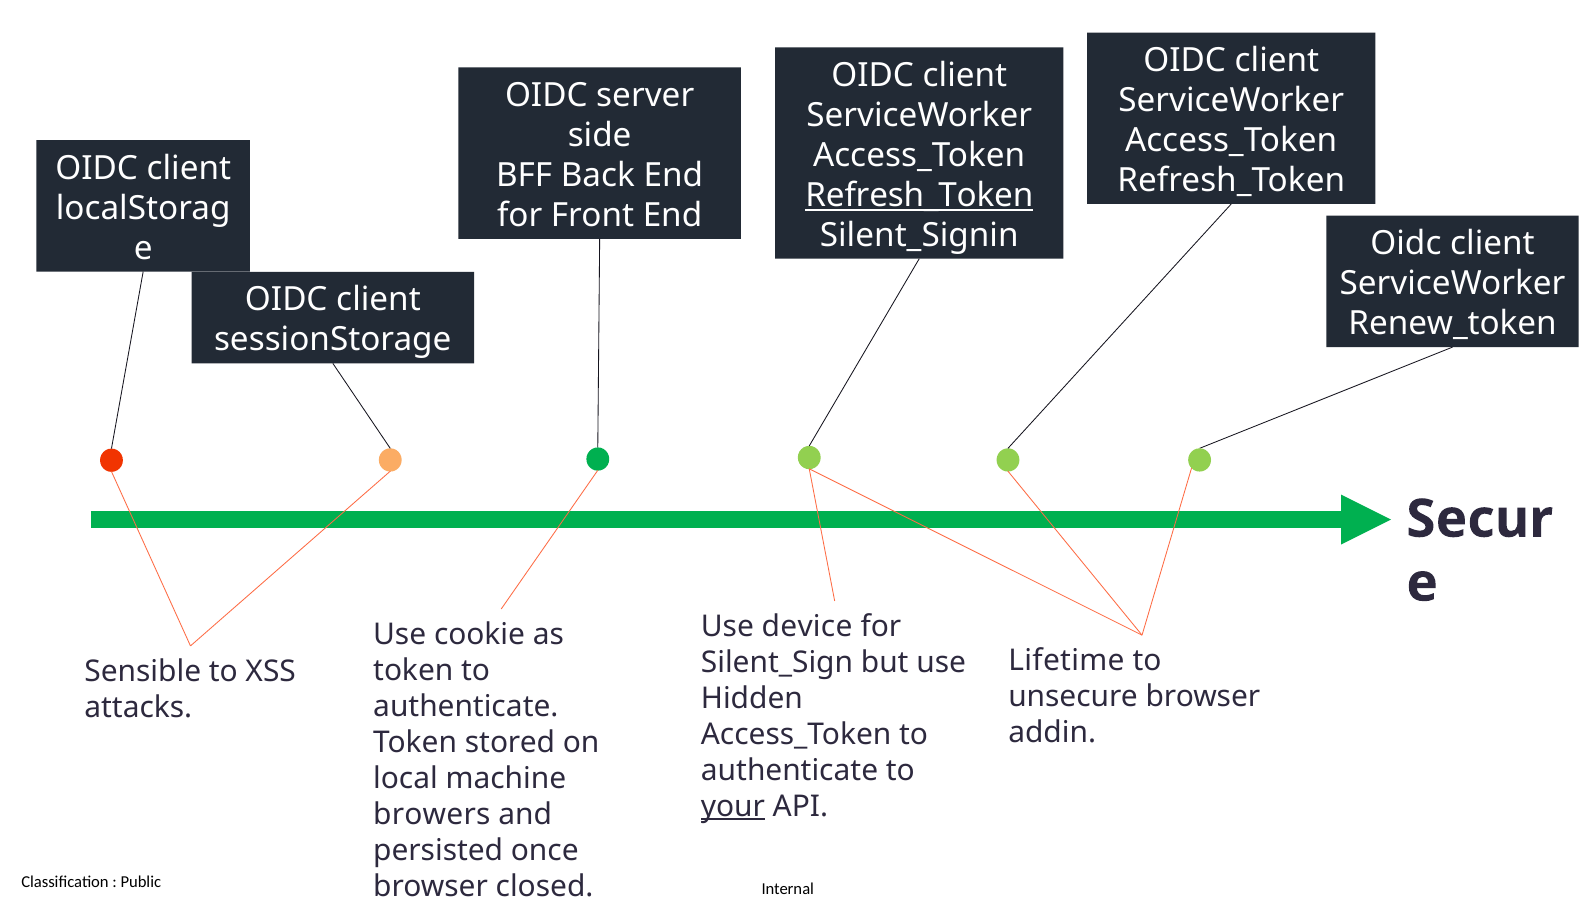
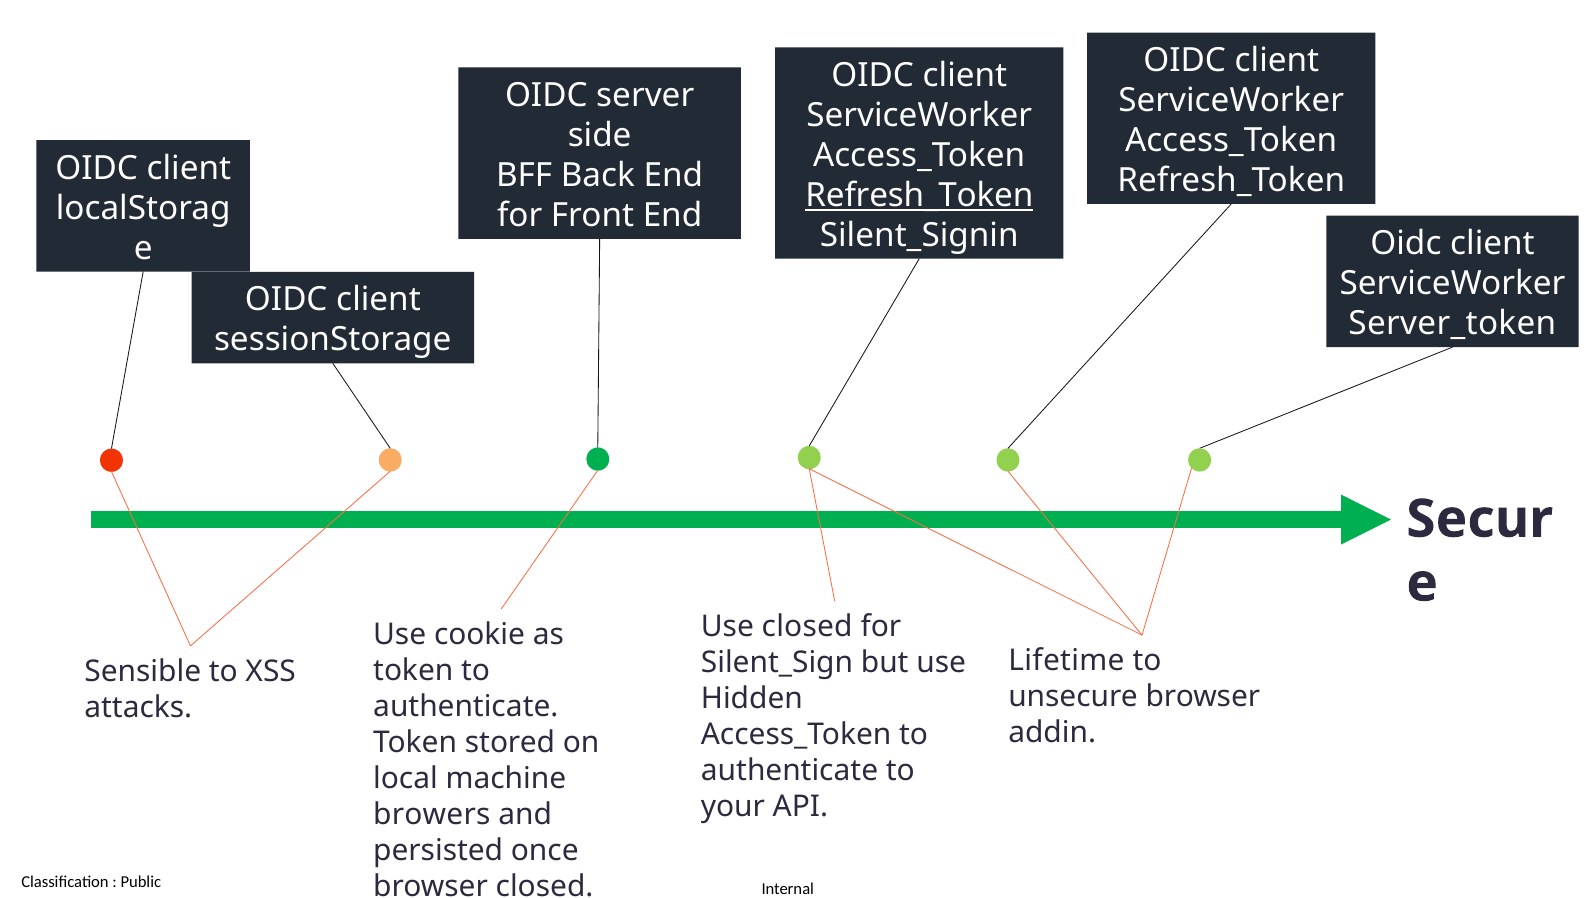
Renew_token: Renew_token -> Server_token
Use device: device -> closed
your underline: present -> none
